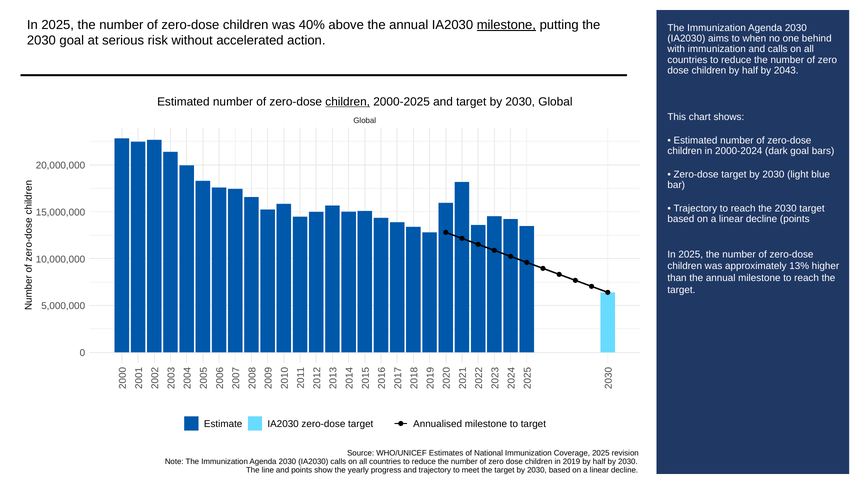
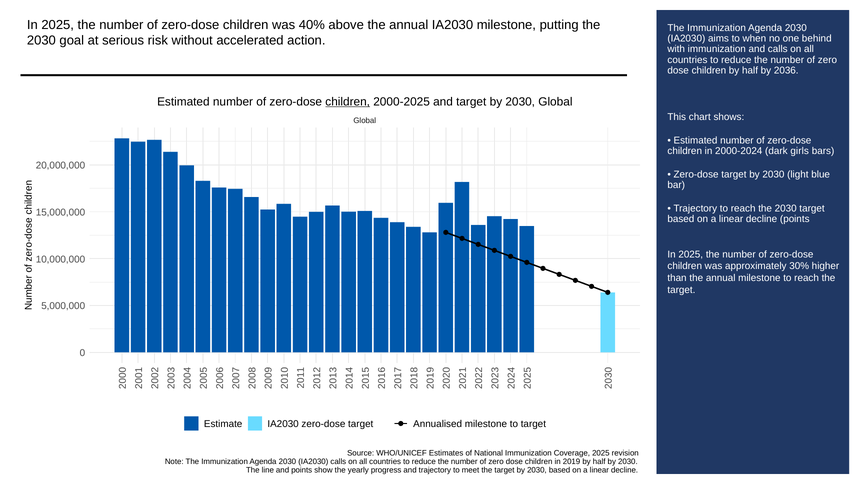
milestone at (506, 25) underline: present -> none
2043: 2043 -> 2036
dark goal: goal -> girls
13%: 13% -> 30%
